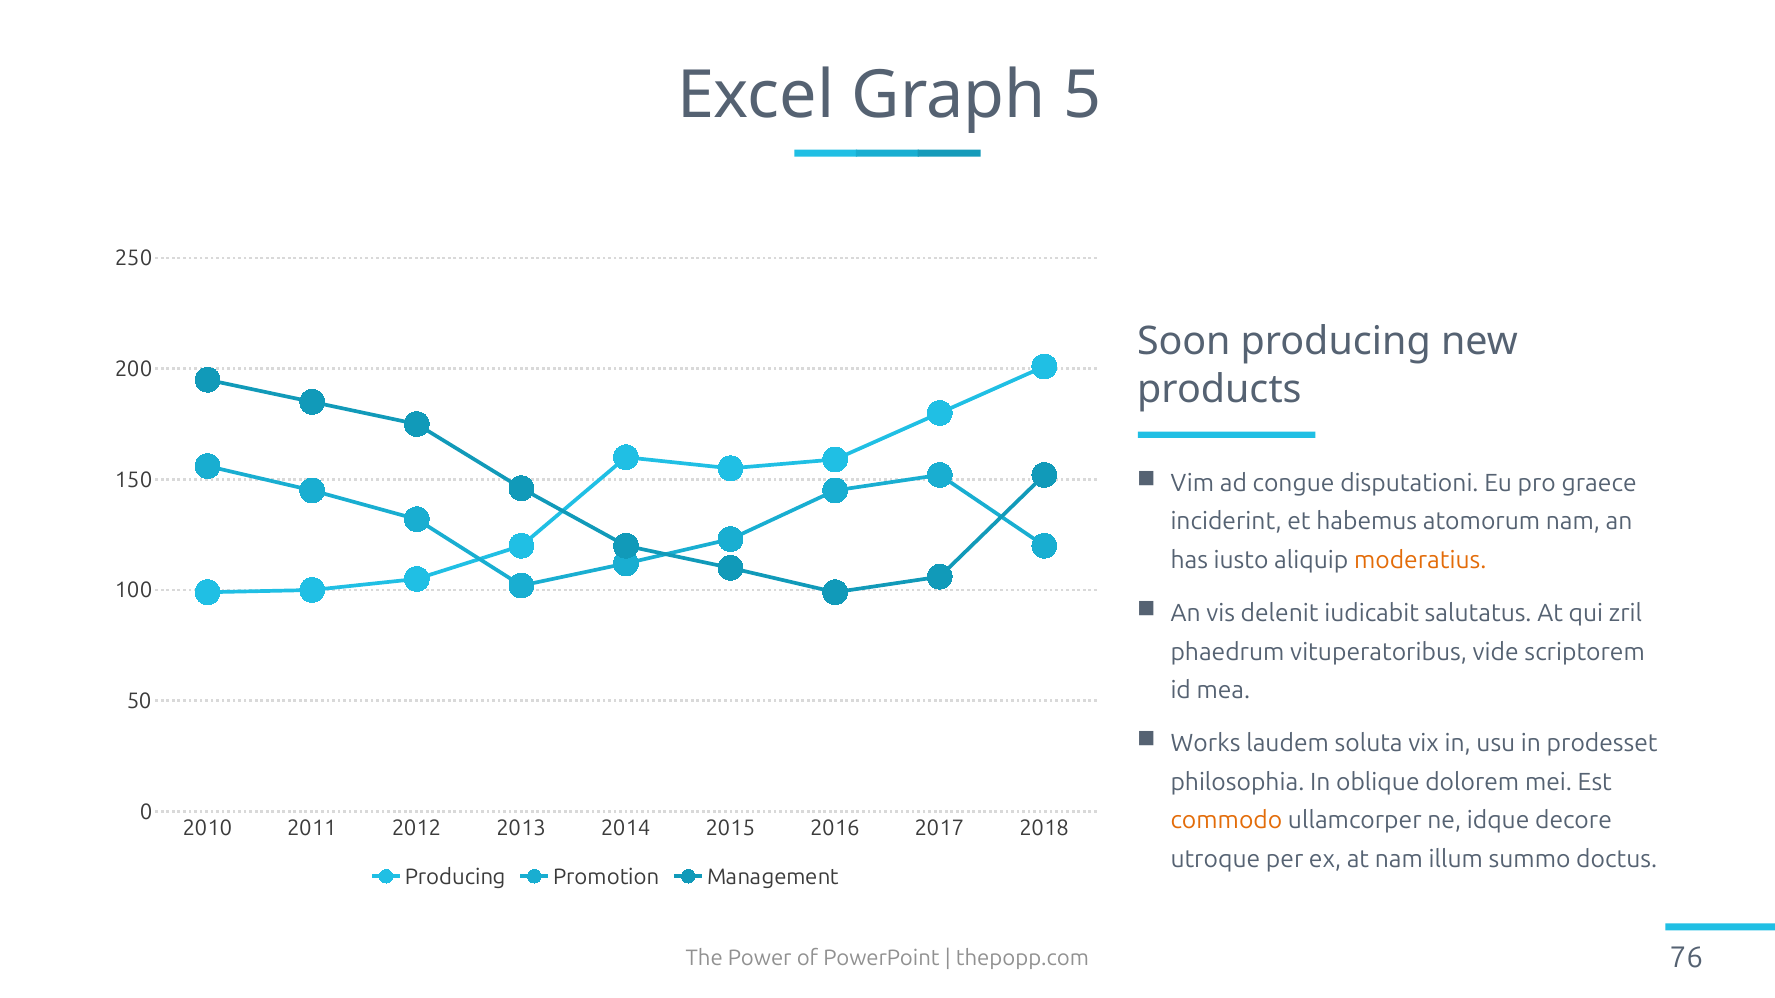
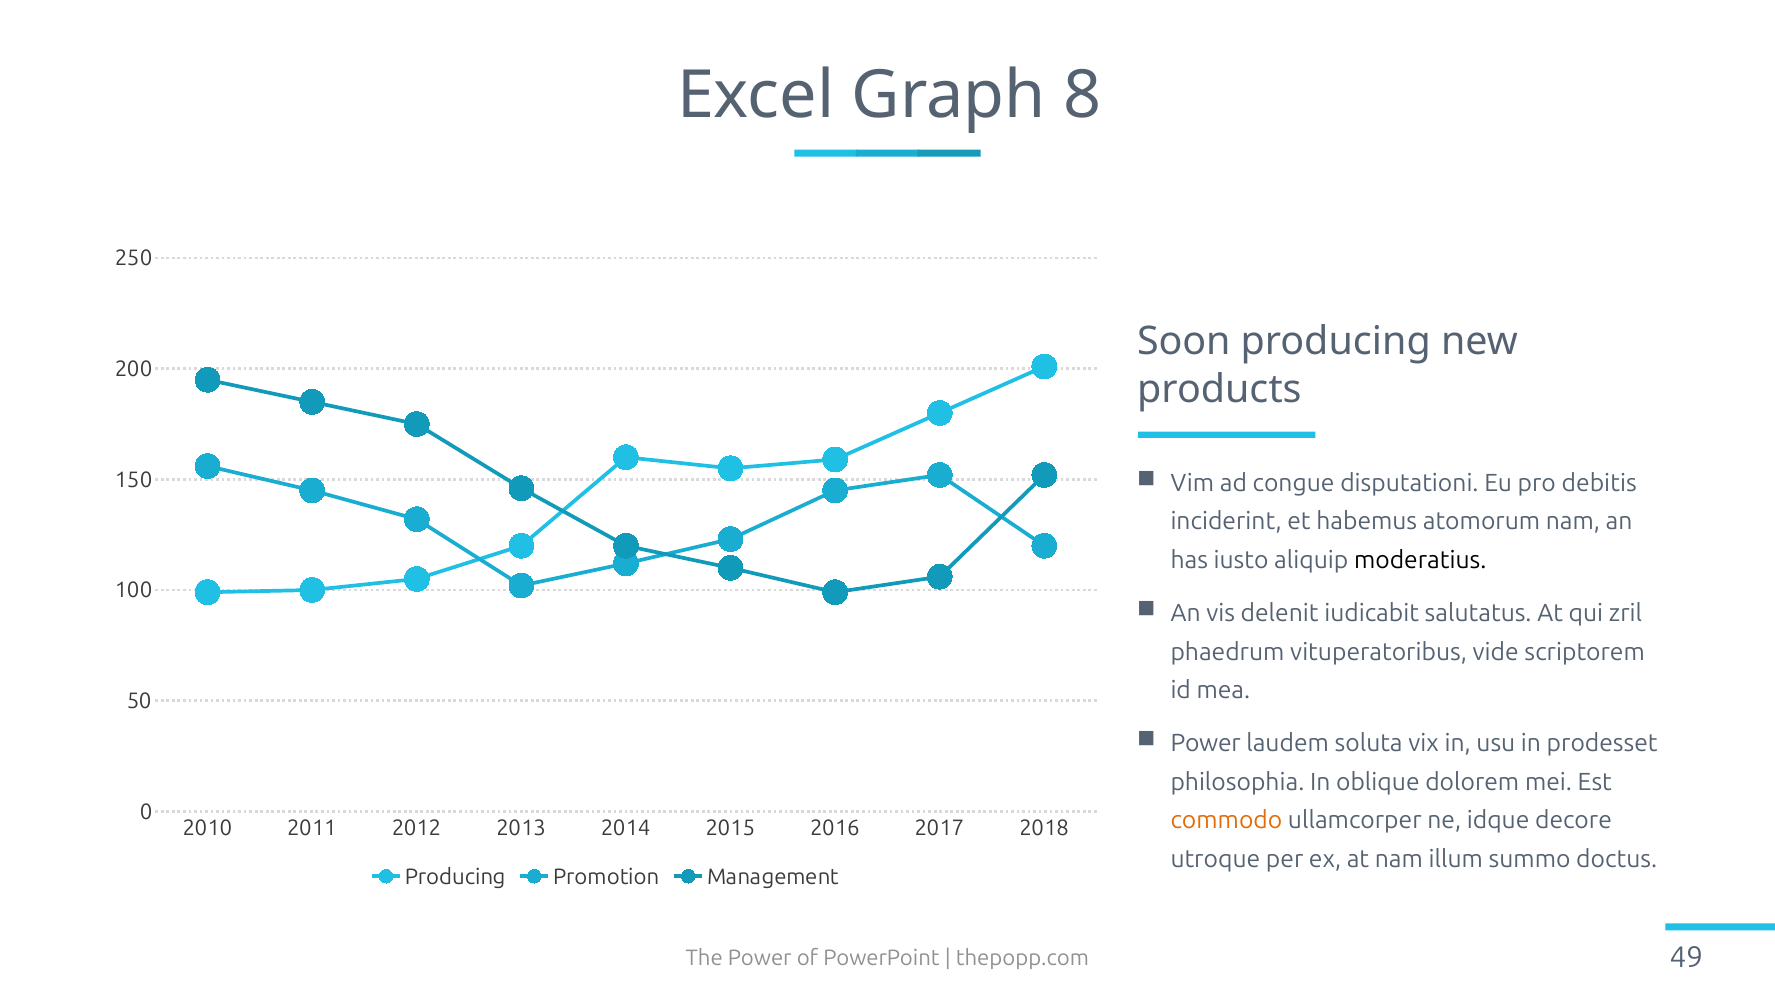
5: 5 -> 8
graece: graece -> debitis
moderatius colour: orange -> black
Works at (1206, 744): Works -> Power
76: 76 -> 49
